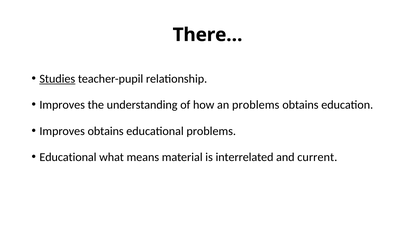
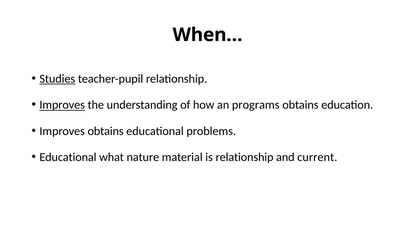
There…: There… -> When…
Improves at (62, 105) underline: none -> present
an problems: problems -> programs
means: means -> nature
is interrelated: interrelated -> relationship
